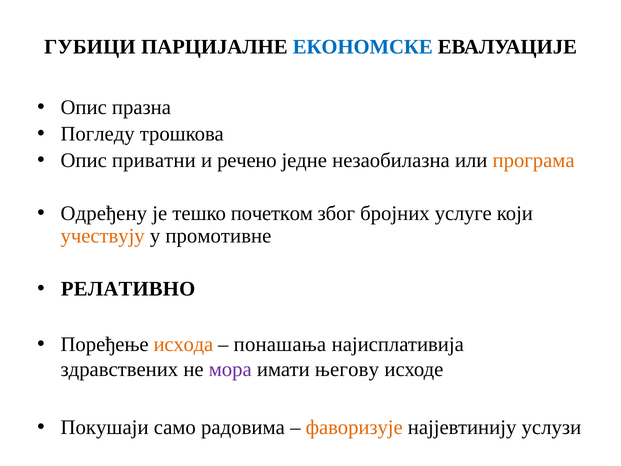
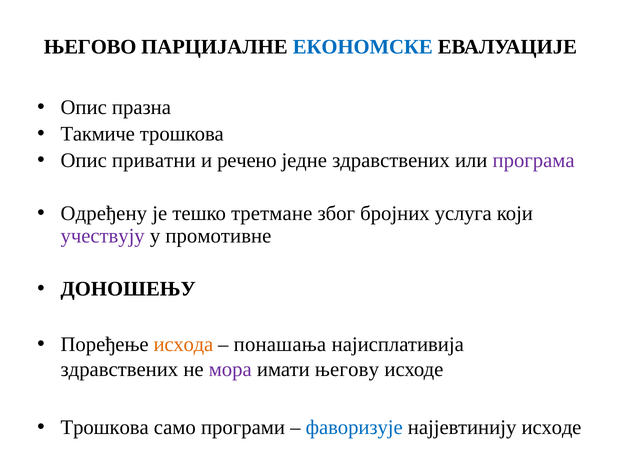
ГУБИЦИ: ГУБИЦИ -> ЊЕГОВО
Погледу: Погледу -> Такмиче
једне незаобилазна: незаобилазна -> здравствених
програма colour: orange -> purple
почетком: почетком -> третмане
услуге: услуге -> услуга
учествују colour: orange -> purple
РЕЛАТИВНО: РЕЛАТИВНО -> ДОНОШЕЊУ
Покушаји at (105, 427): Покушаји -> Трошкова
радовима: радовима -> програми
фаворизује colour: orange -> blue
најјевтинију услузи: услузи -> исходе
